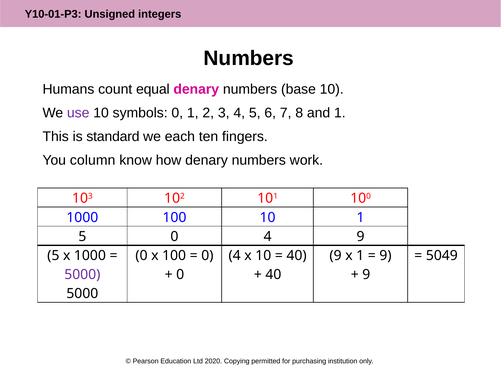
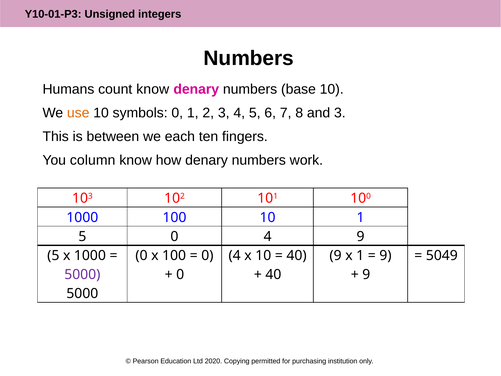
count equal: equal -> know
use colour: purple -> orange
and 1: 1 -> 3
standard: standard -> between
